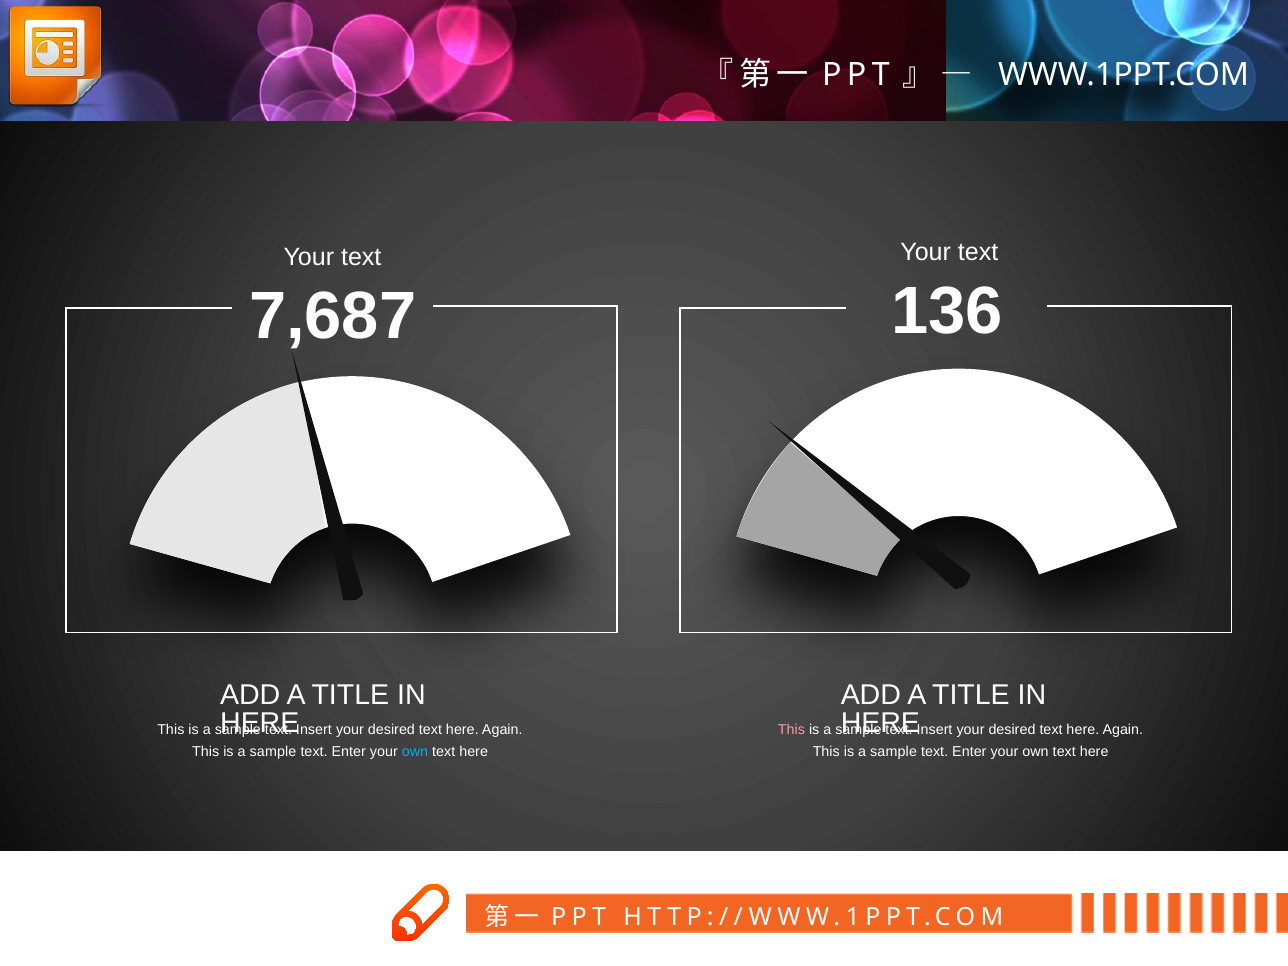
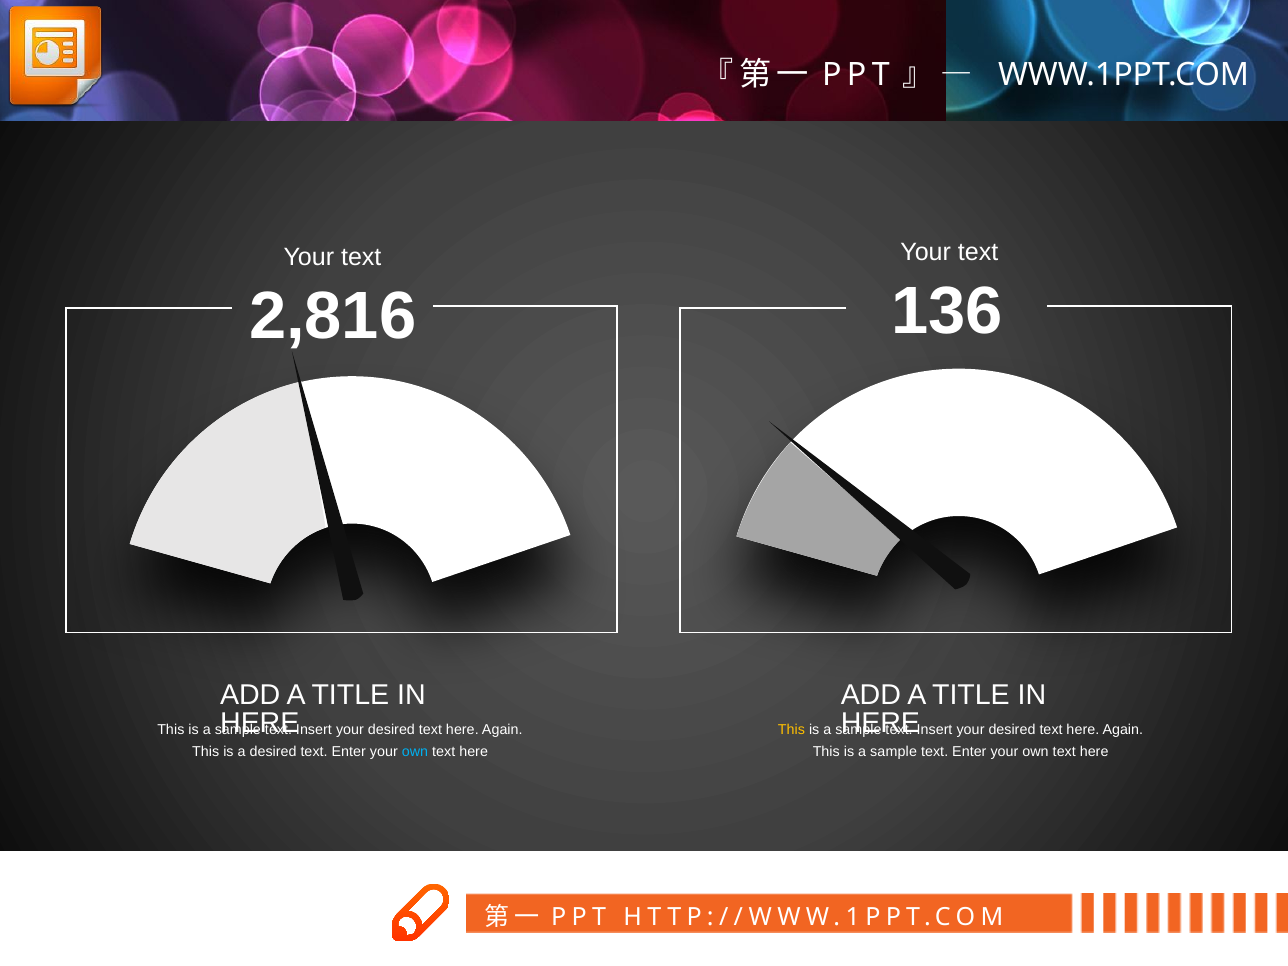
7,687: 7,687 -> 2,816
This at (792, 730) colour: pink -> yellow
sample at (273, 751): sample -> desired
